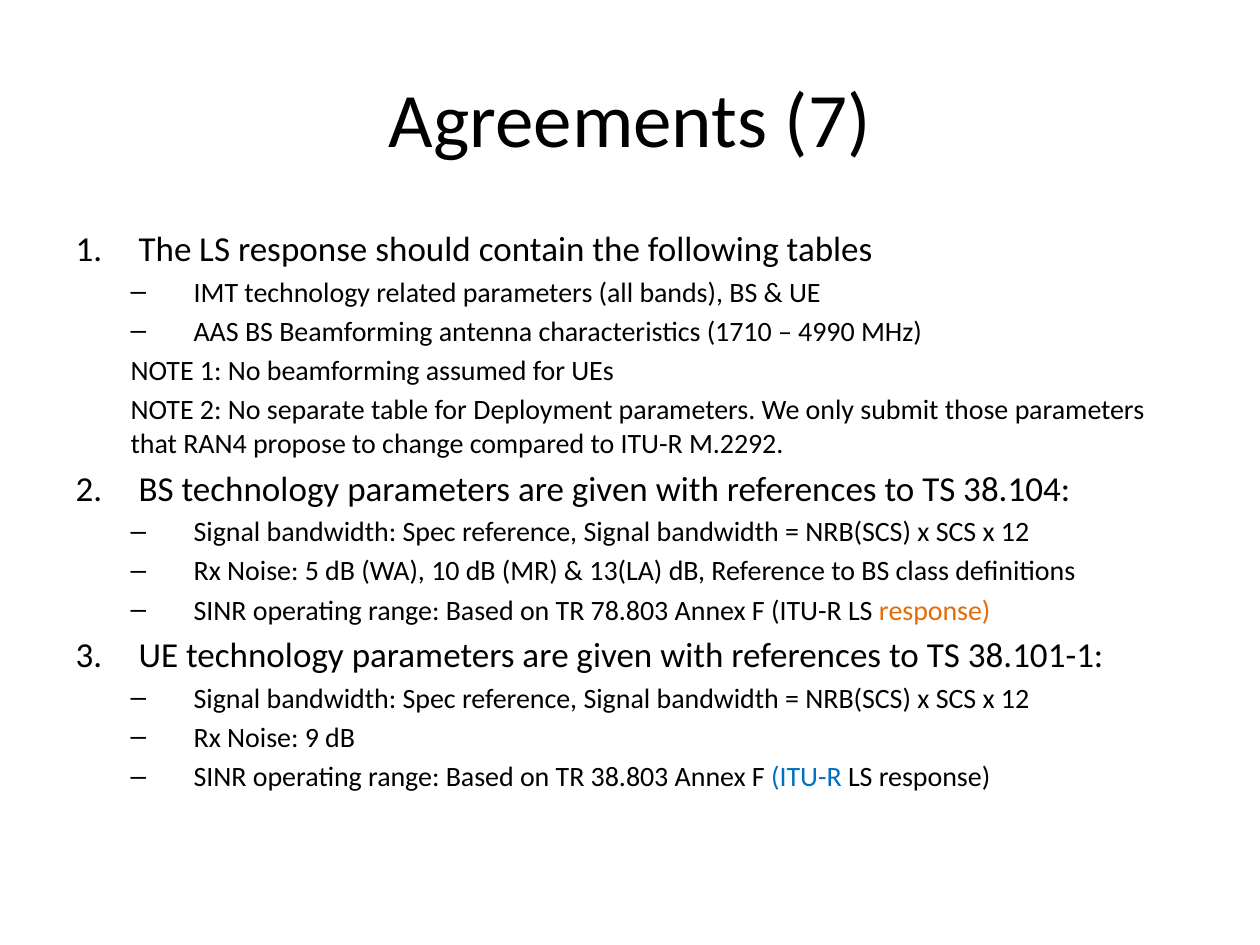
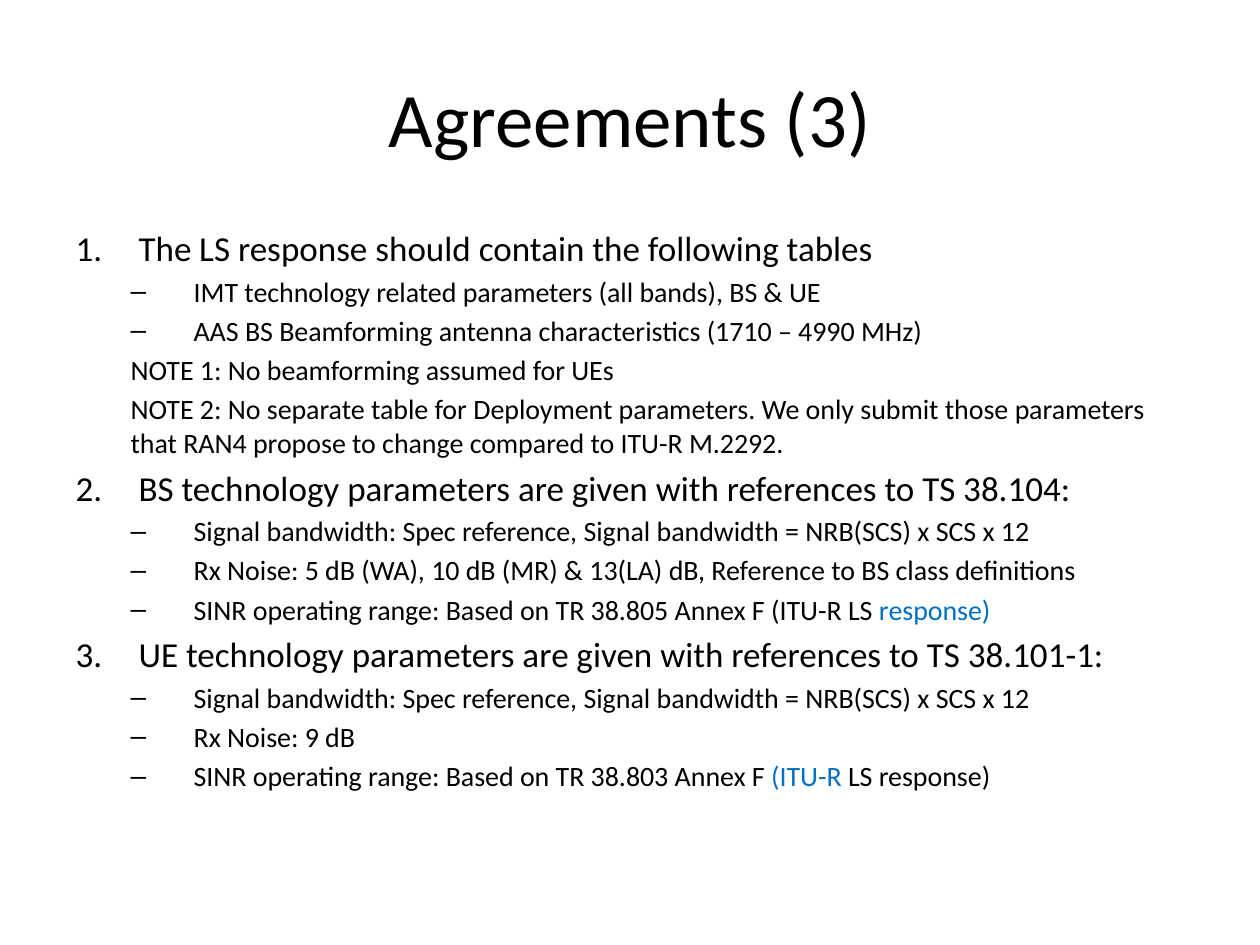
Agreements 7: 7 -> 3
78.803: 78.803 -> 38.805
response at (935, 611) colour: orange -> blue
